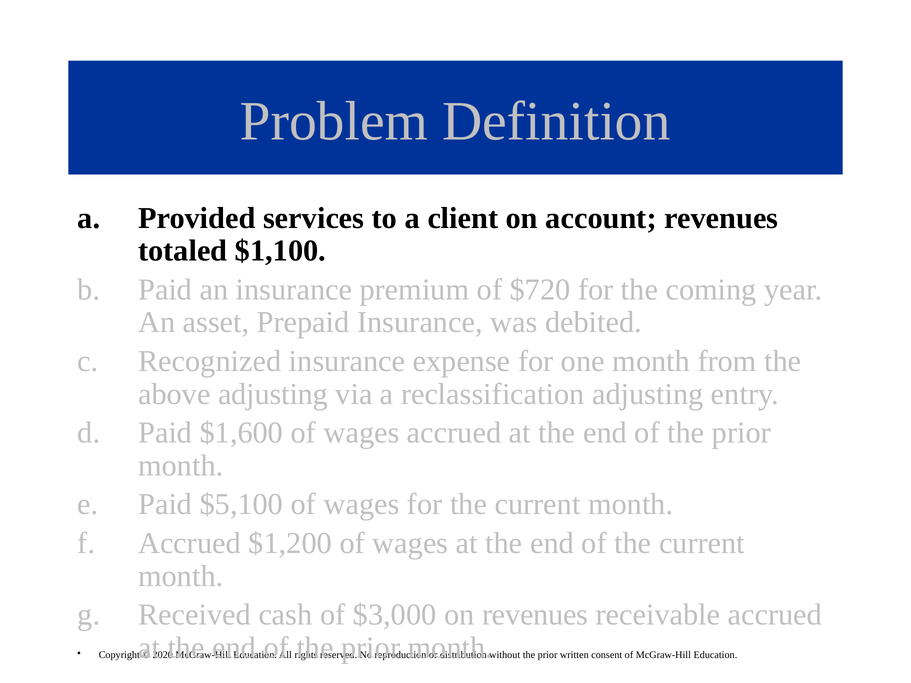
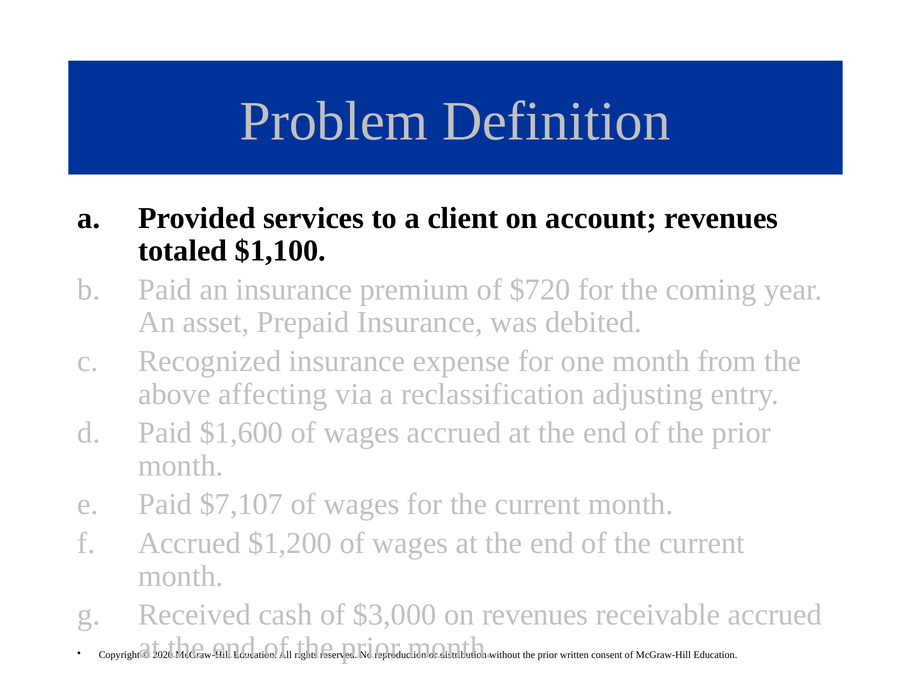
above adjusting: adjusting -> affecting
$5,100: $5,100 -> $7,107
